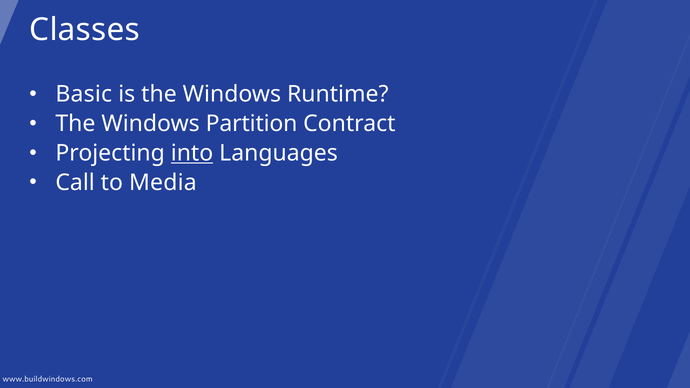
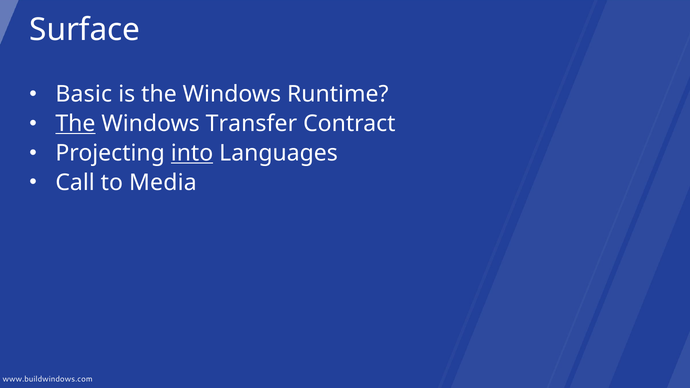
Classes: Classes -> Surface
The at (75, 124) underline: none -> present
Partition: Partition -> Transfer
